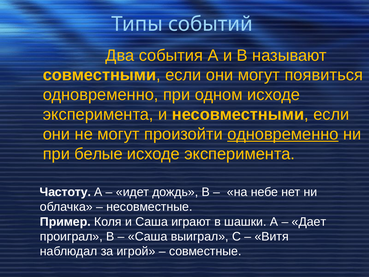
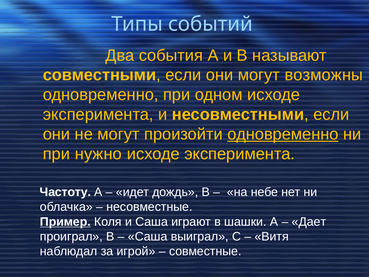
появиться: появиться -> возможны
белые: белые -> нужно
Пример underline: none -> present
